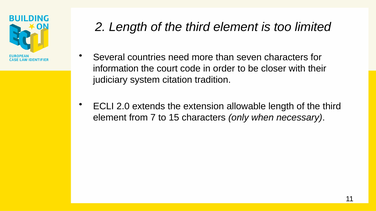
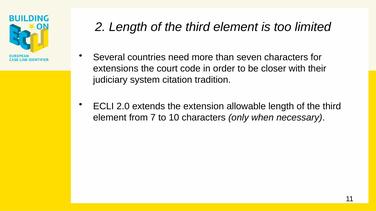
information: information -> extensions
15: 15 -> 10
